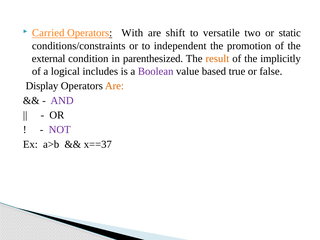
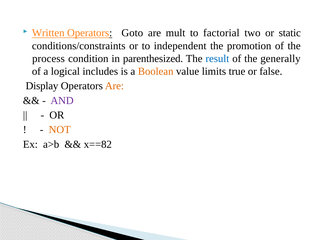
Carried: Carried -> Written
With: With -> Goto
shift: shift -> mult
versatile: versatile -> factorial
external: external -> process
result colour: orange -> blue
implicitly: implicitly -> generally
Boolean colour: purple -> orange
based: based -> limits
NOT colour: purple -> orange
x==37: x==37 -> x==82
